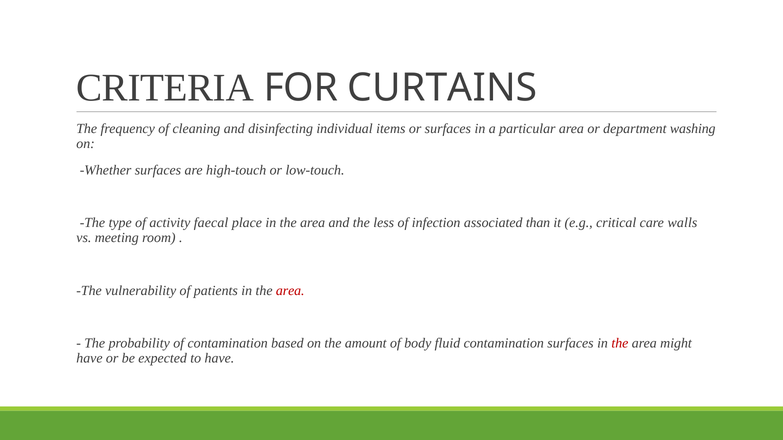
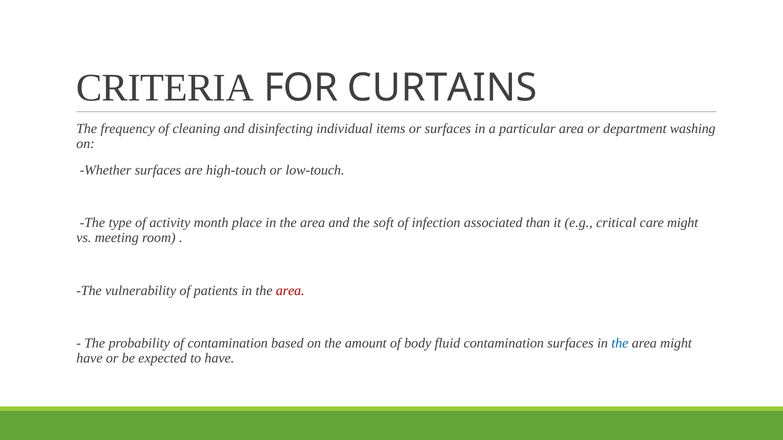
faecal: faecal -> month
less: less -> soft
care walls: walls -> might
the at (620, 344) colour: red -> blue
